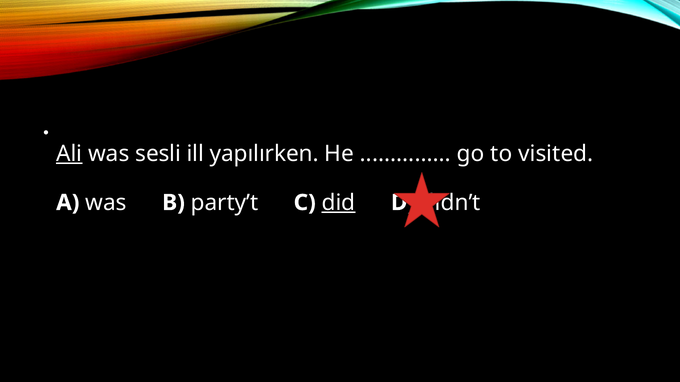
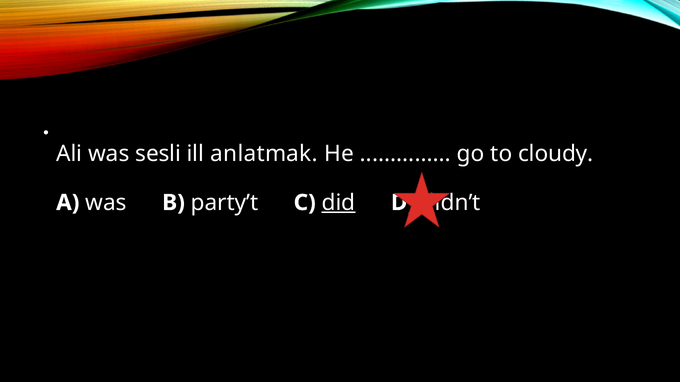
Ali underline: present -> none
yapılırken: yapılırken -> anlatmak
visited: visited -> cloudy
